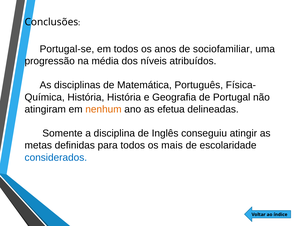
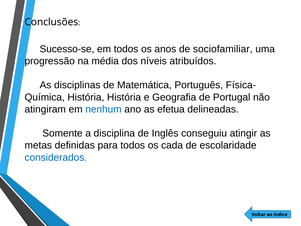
Portugal-se: Portugal-se -> Sucesso-se
nenhum colour: orange -> blue
mais: mais -> cada
